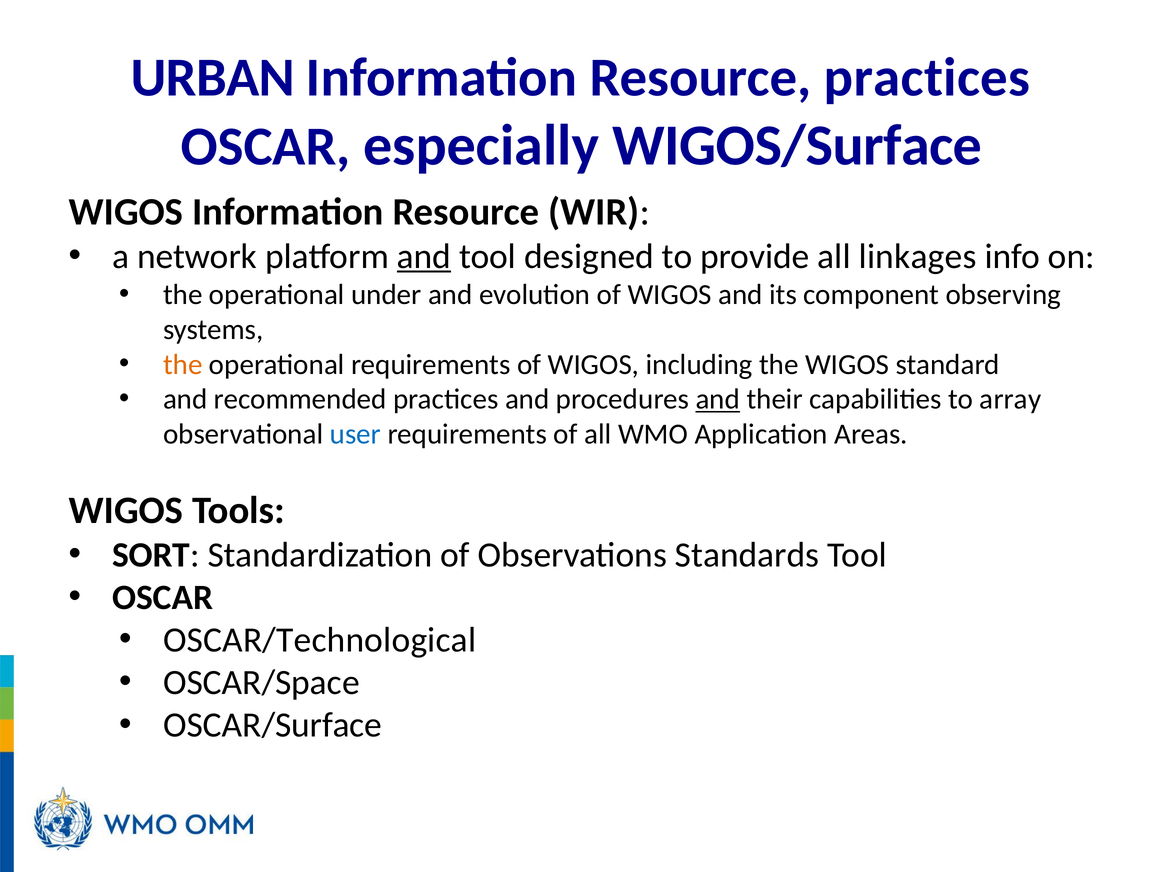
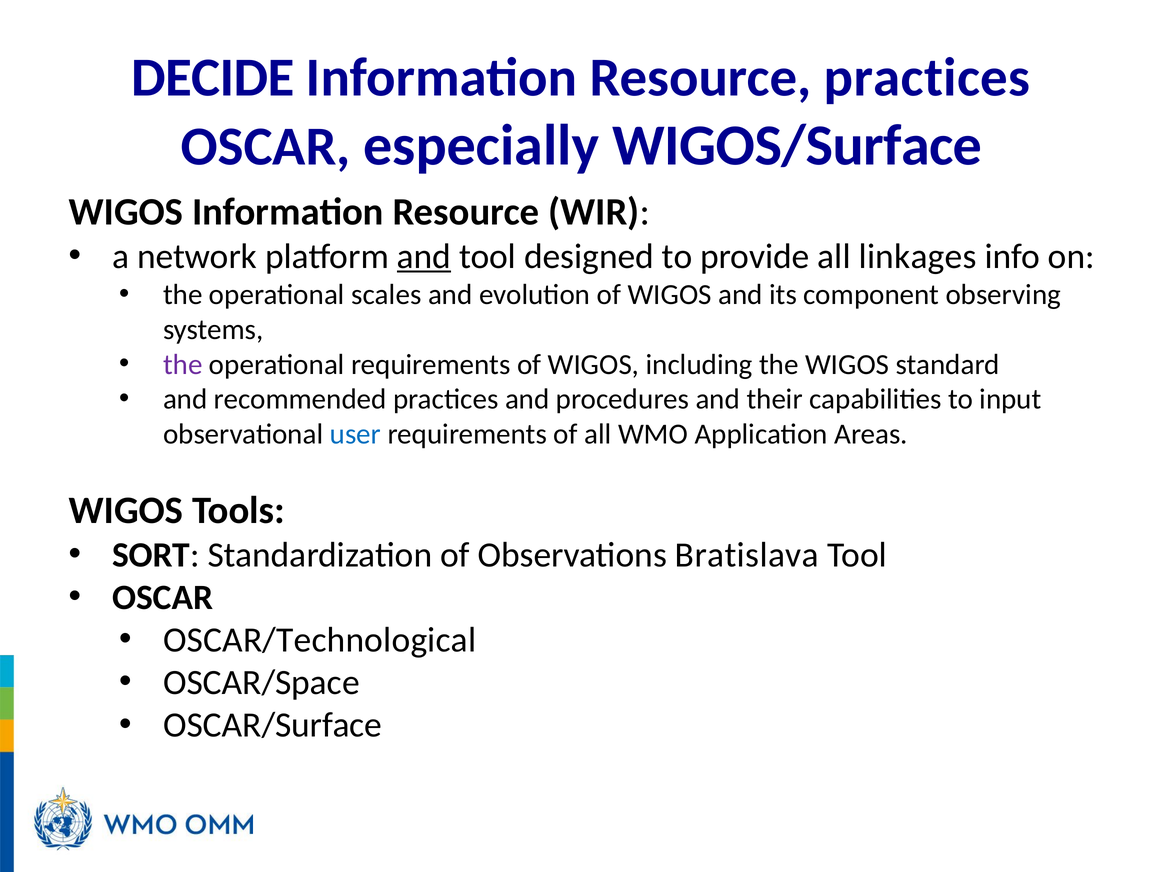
URBAN: URBAN -> DECIDE
under: under -> scales
the at (183, 365) colour: orange -> purple
and at (718, 399) underline: present -> none
array: array -> input
Standards: Standards -> Bratislava
